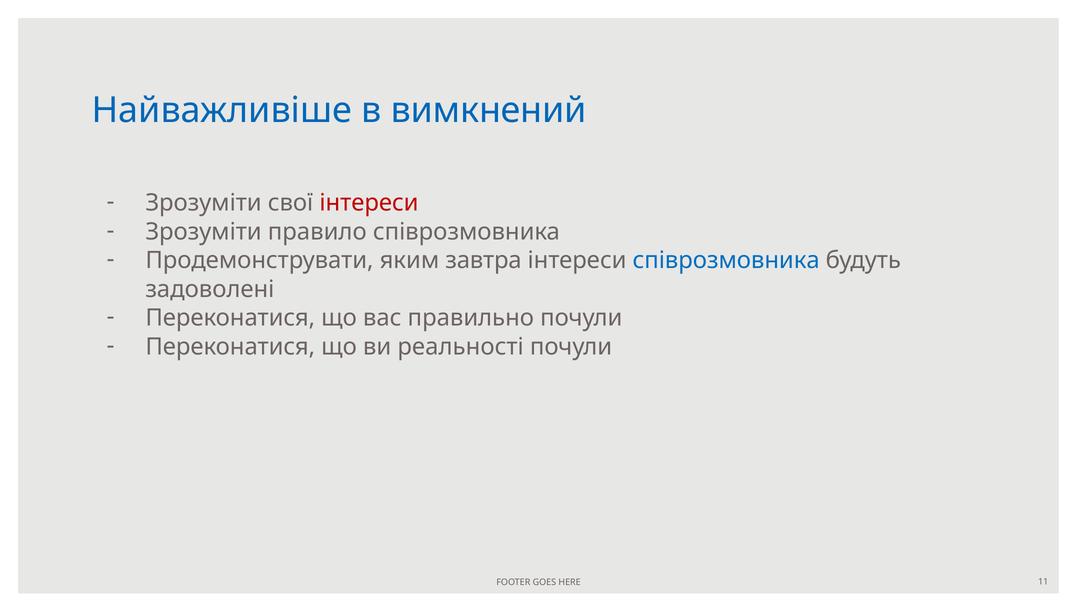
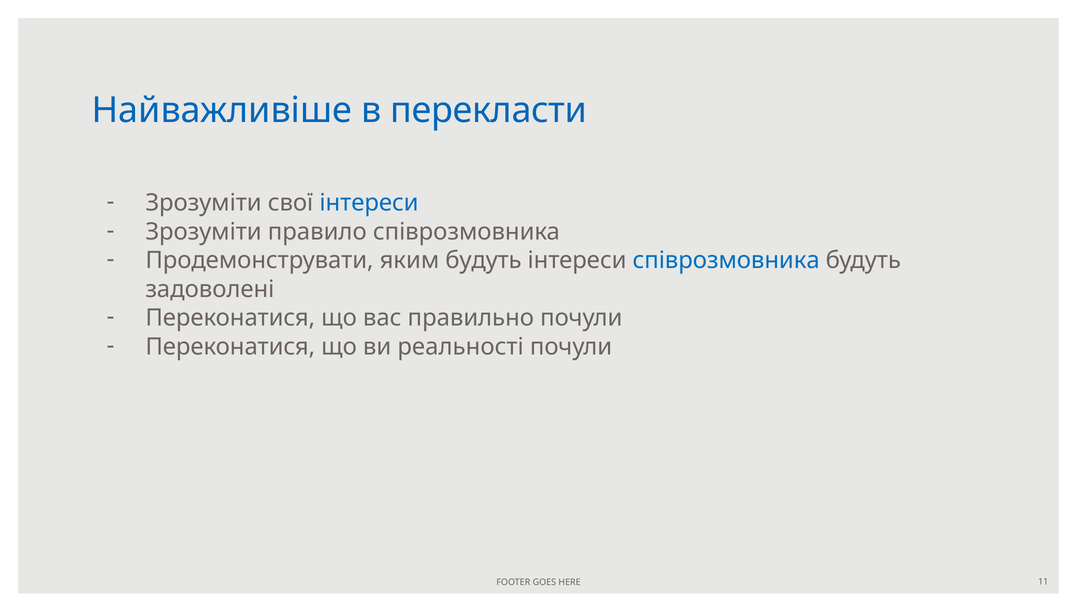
вимкнений: вимкнений -> перекласти
інтереси at (369, 203) colour: red -> blue
яким завтра: завтра -> будуть
